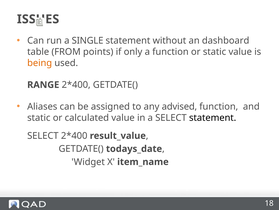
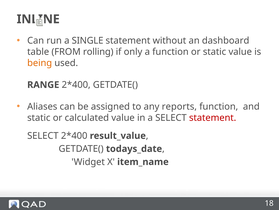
ISSUES: ISSUES -> INLINE
points: points -> rolling
advised: advised -> reports
statement at (213, 117) colour: black -> red
